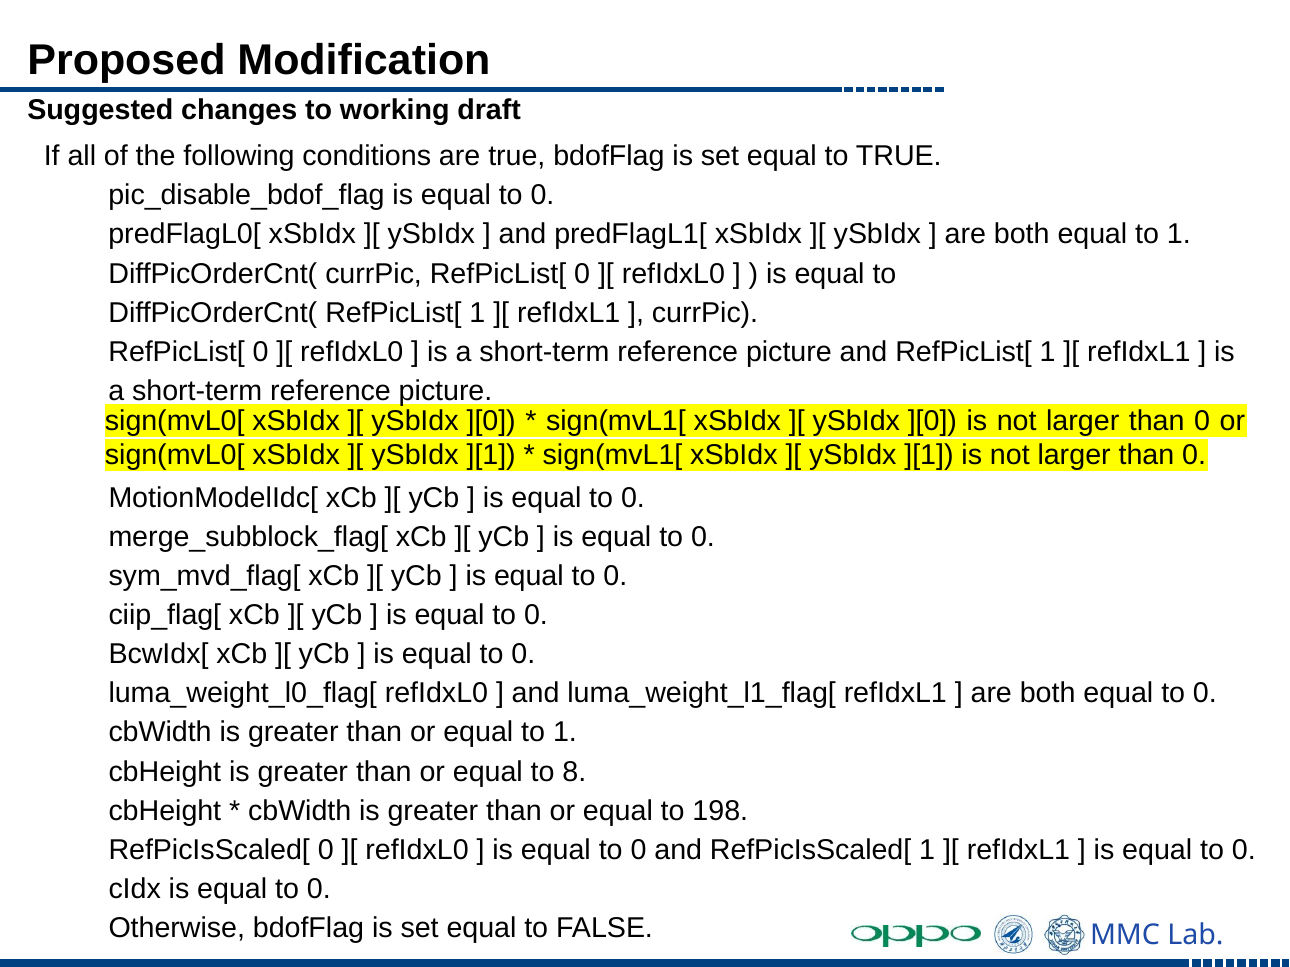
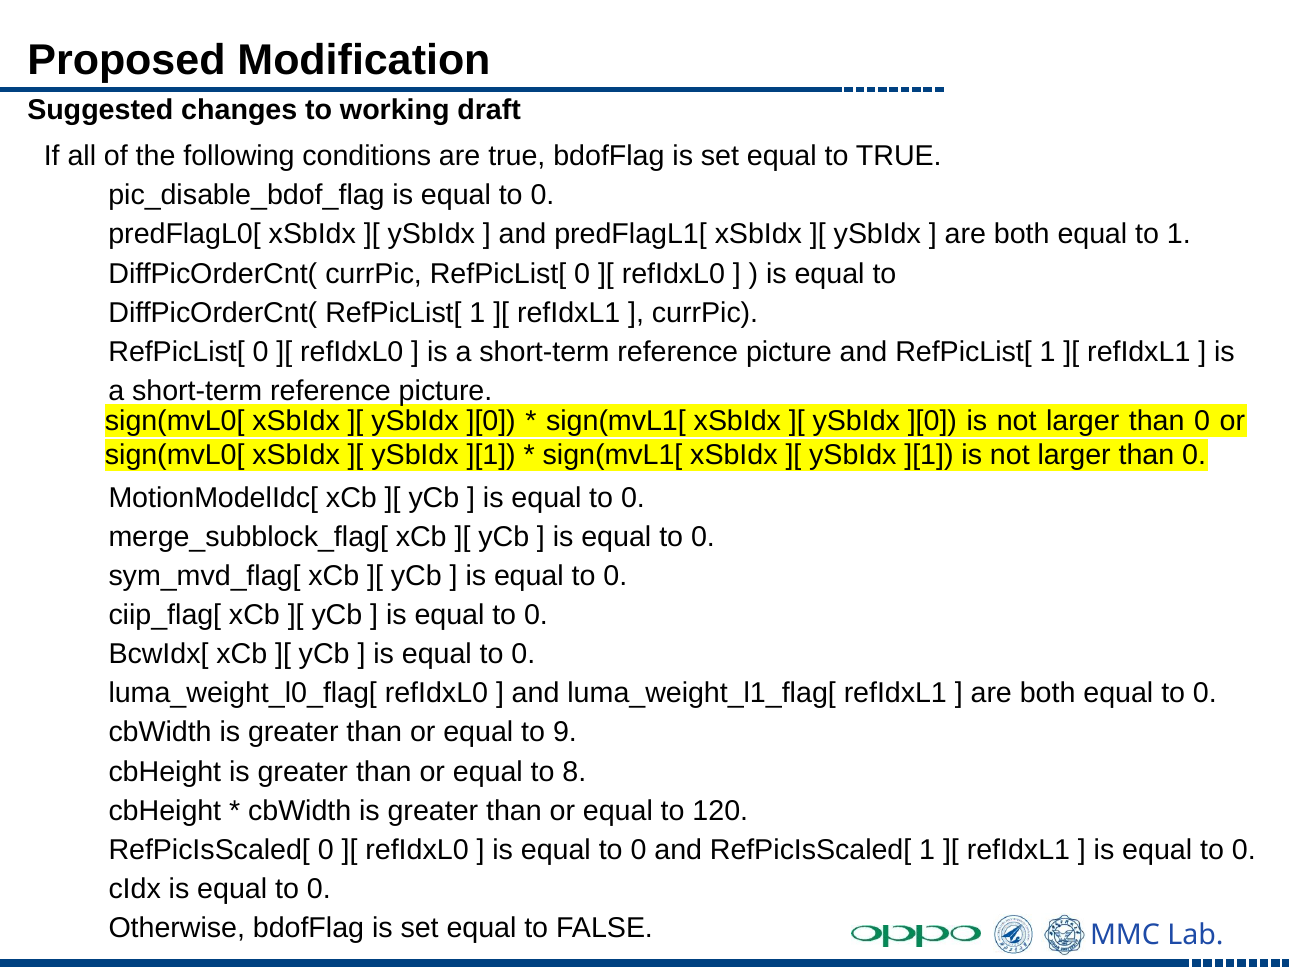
or equal to 1: 1 -> 9
198: 198 -> 120
